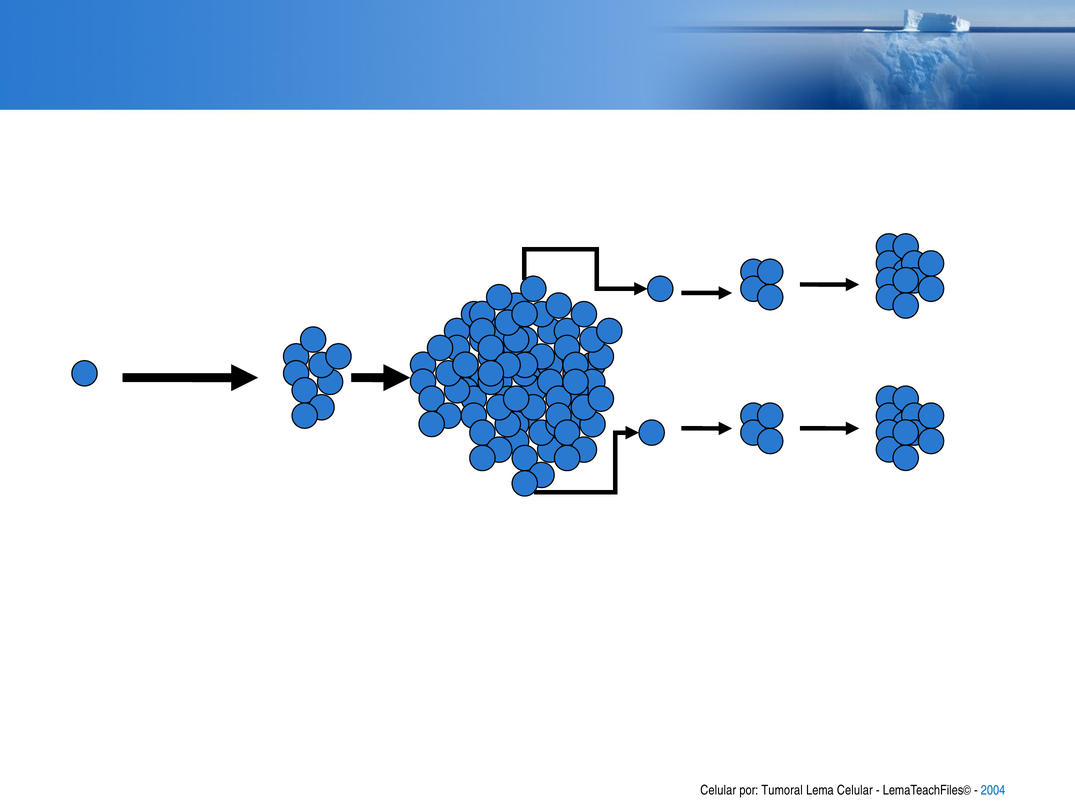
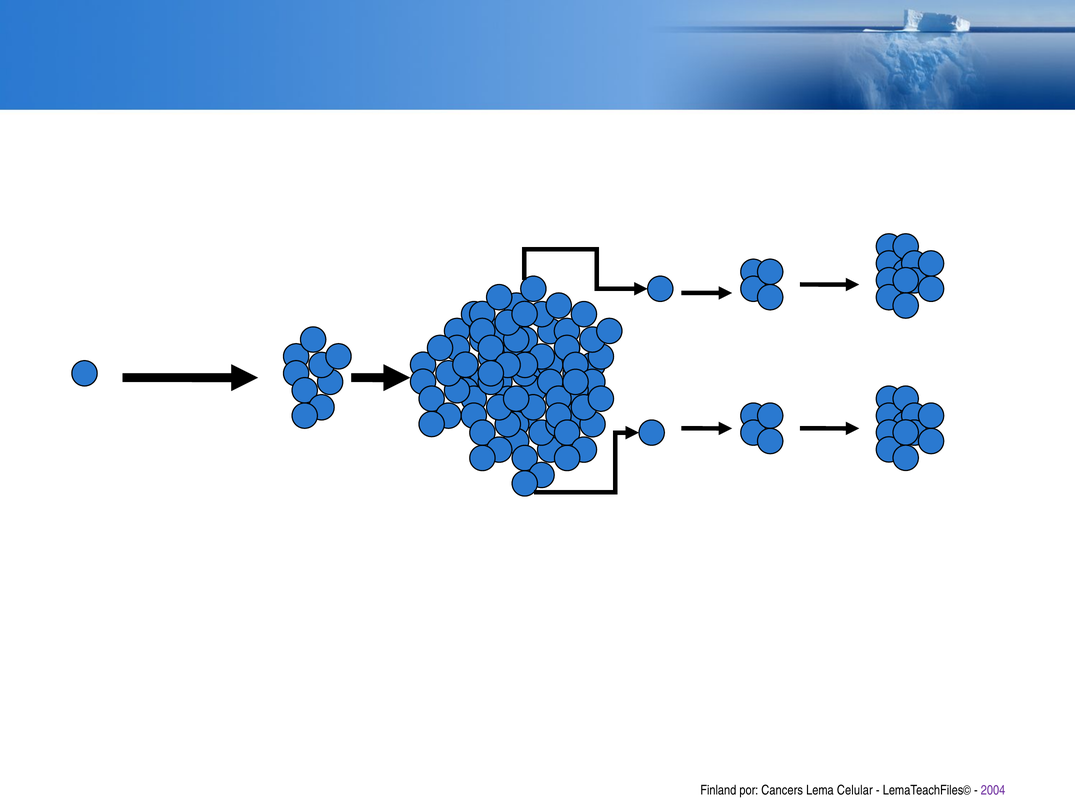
Celular at (718, 791): Celular -> Finland
Tumoral: Tumoral -> Cancers
2004 colour: blue -> purple
